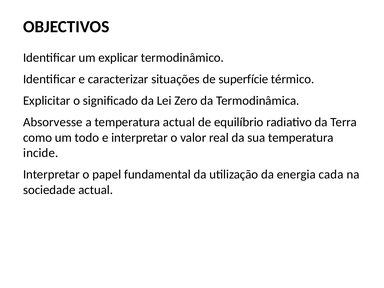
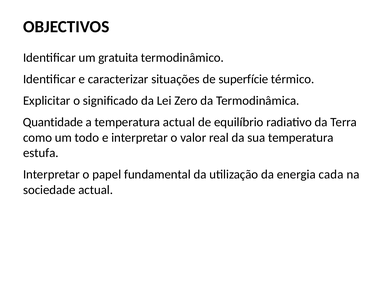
explicar: explicar -> gratuita
Absorvesse: Absorvesse -> Quantidade
incide: incide -> estufa
